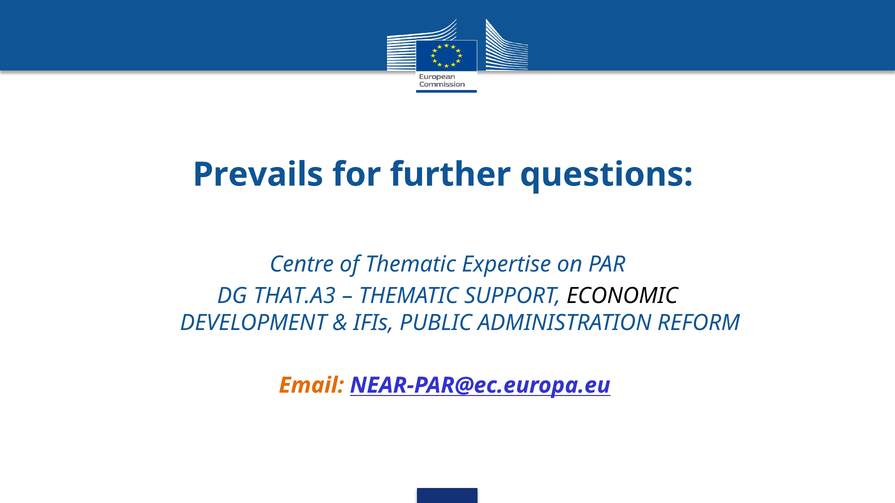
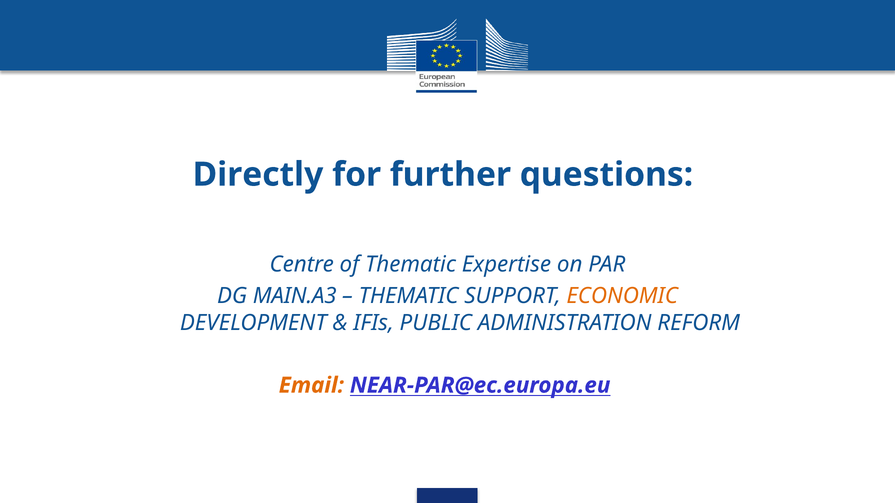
Prevails: Prevails -> Directly
THAT.A3: THAT.A3 -> MAIN.A3
ECONOMIC colour: black -> orange
